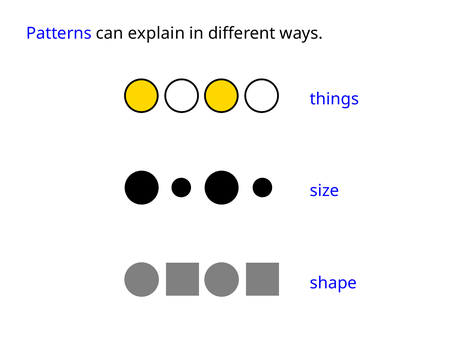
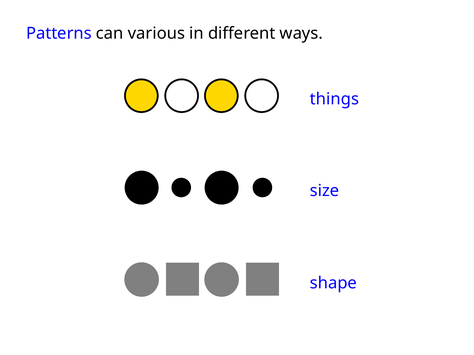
explain: explain -> various
